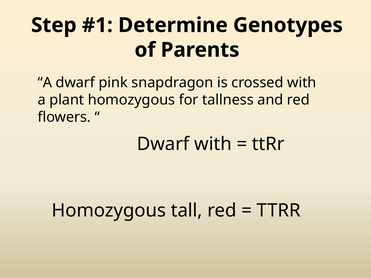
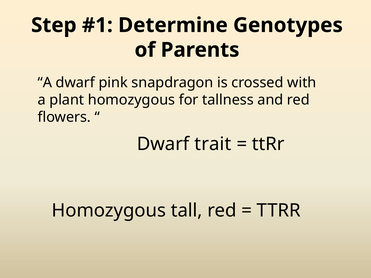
Dwarf with: with -> trait
